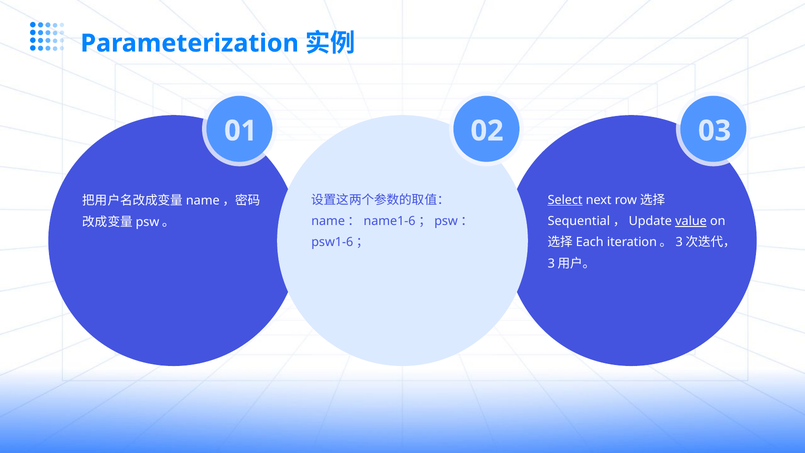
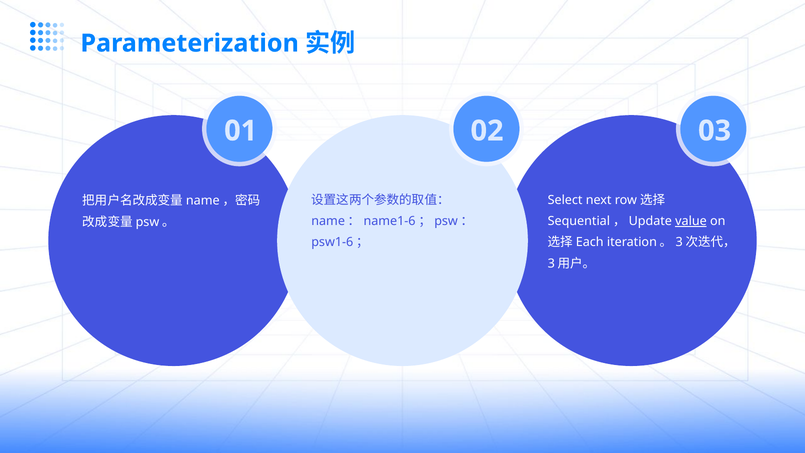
Select underline: present -> none
